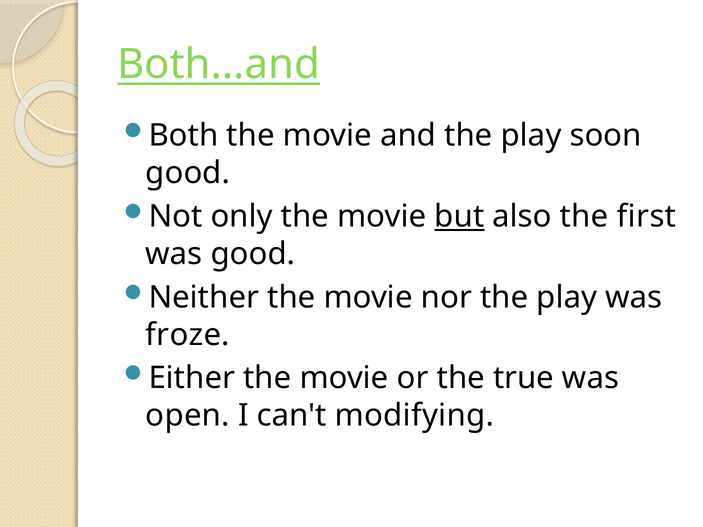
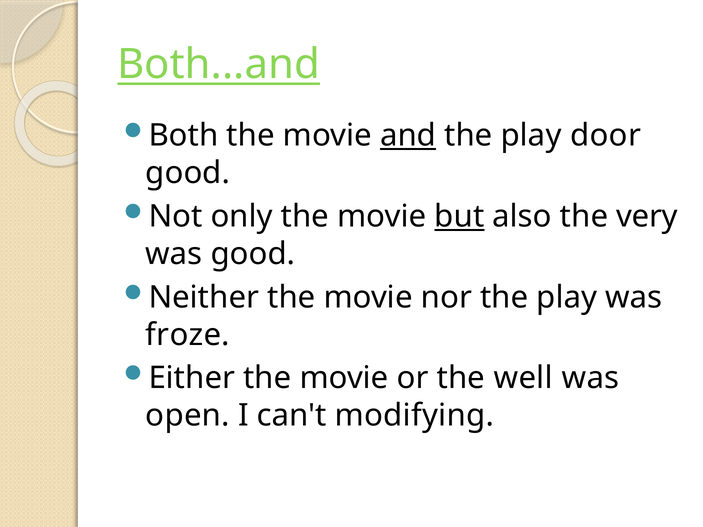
and underline: none -> present
soon: soon -> door
first: first -> very
true: true -> well
